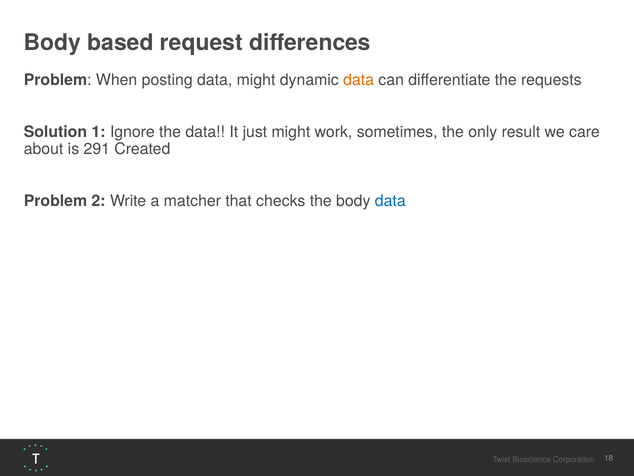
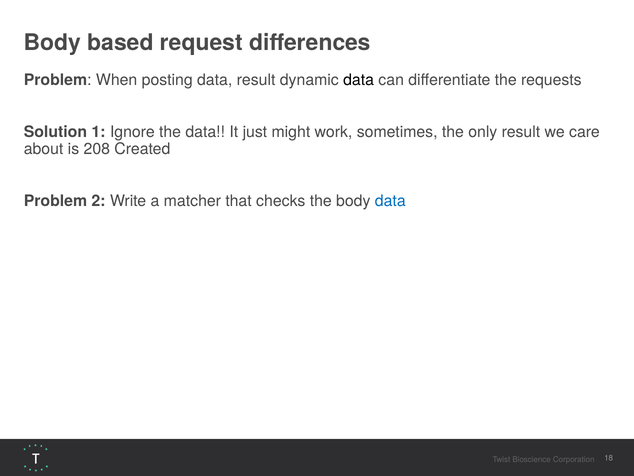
data might: might -> result
data at (359, 80) colour: orange -> black
291: 291 -> 208
